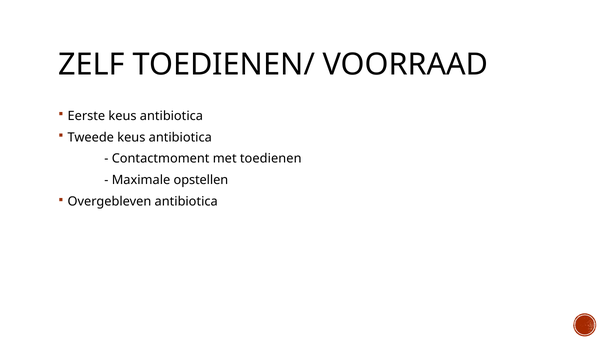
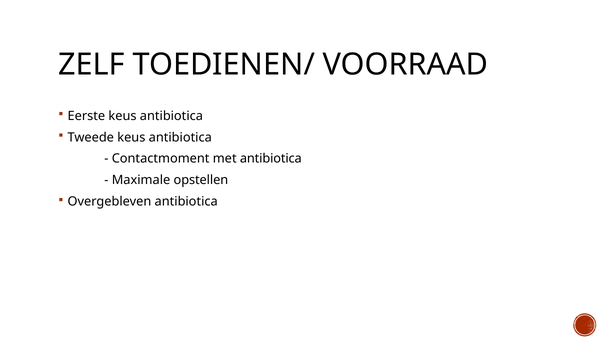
met toedienen: toedienen -> antibiotica
